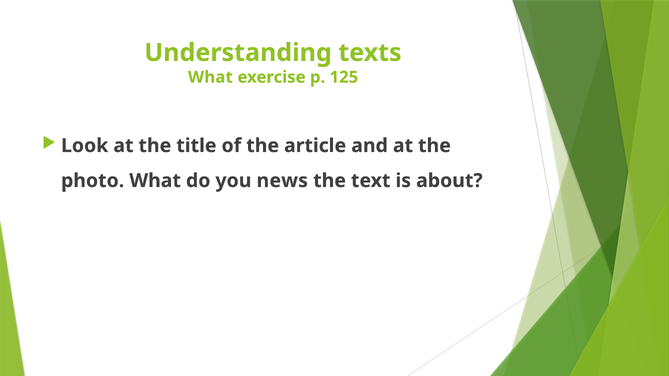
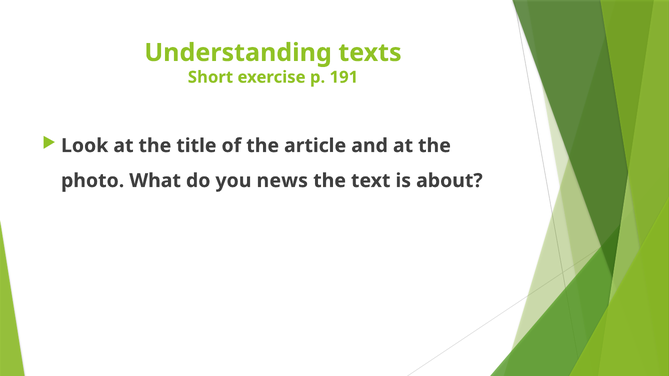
What at (210, 77): What -> Short
125: 125 -> 191
